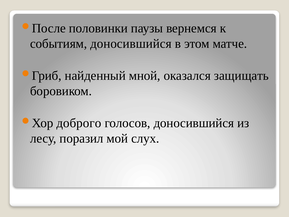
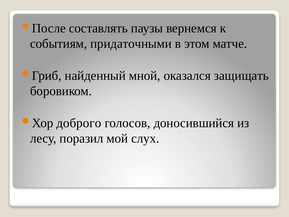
половинки: половинки -> составлять
событиям доносившийся: доносившийся -> придаточными
